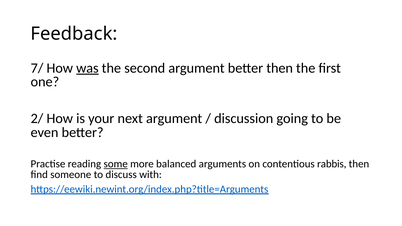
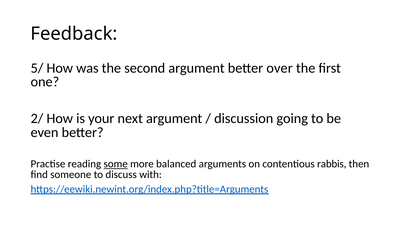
7/: 7/ -> 5/
was underline: present -> none
better then: then -> over
